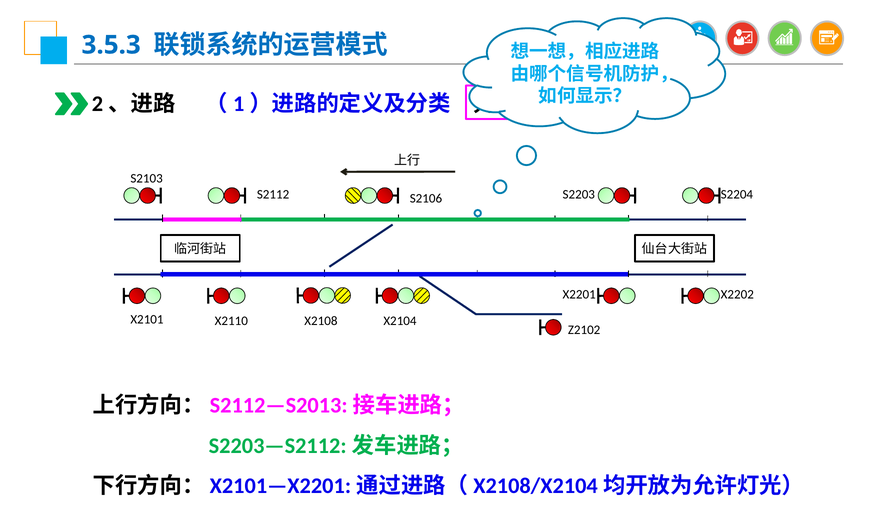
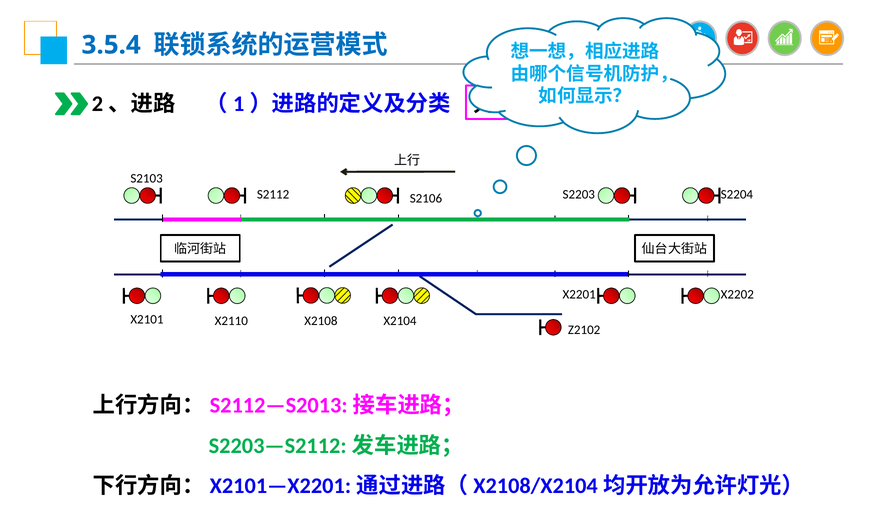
3.5.3: 3.5.3 -> 3.5.4
